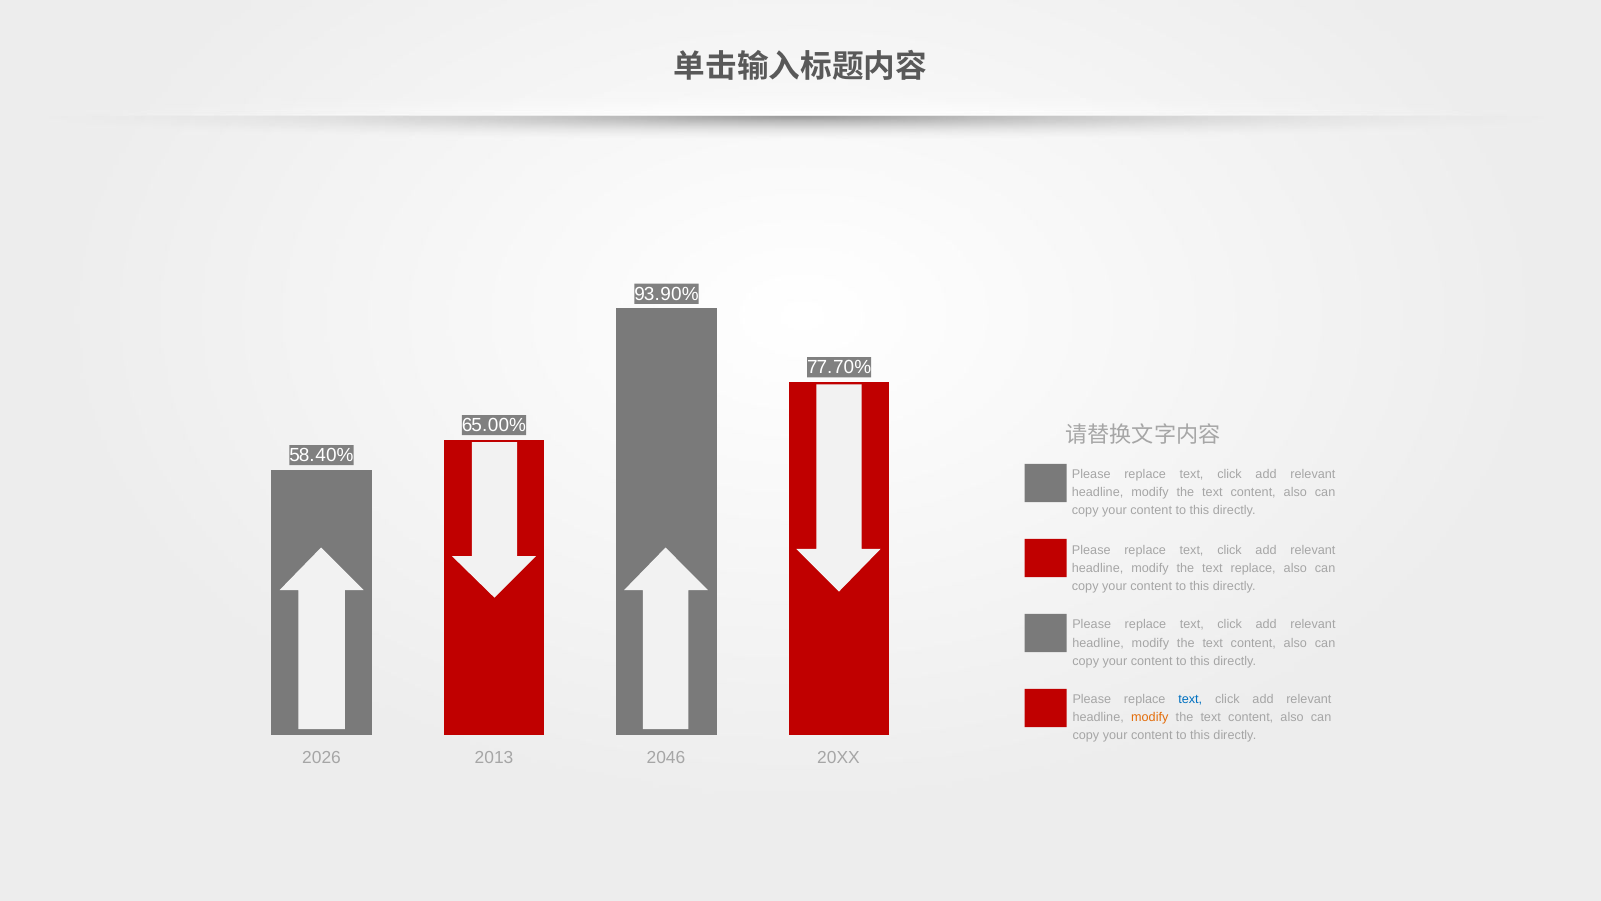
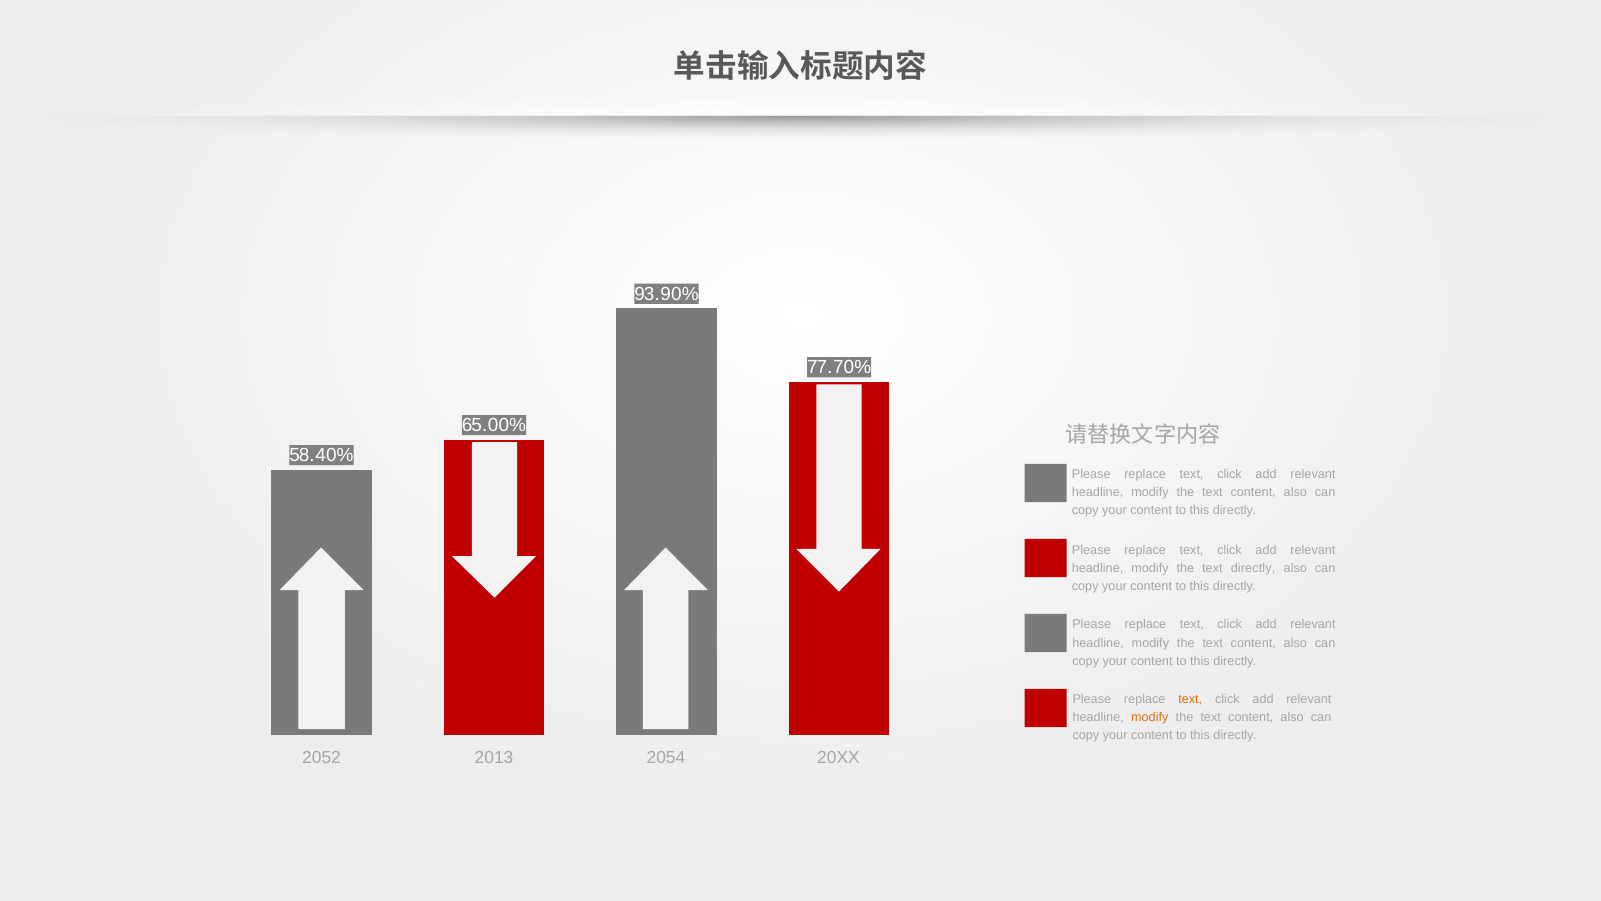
text replace: replace -> directly
text at (1190, 699) colour: blue -> orange
2026: 2026 -> 2052
2046: 2046 -> 2054
